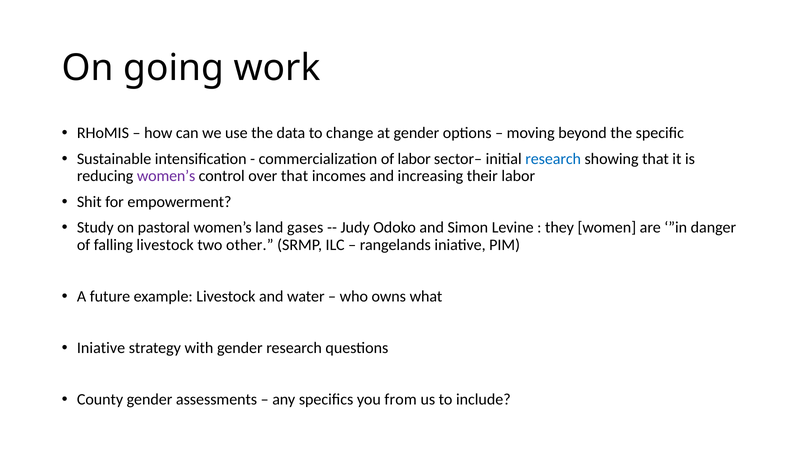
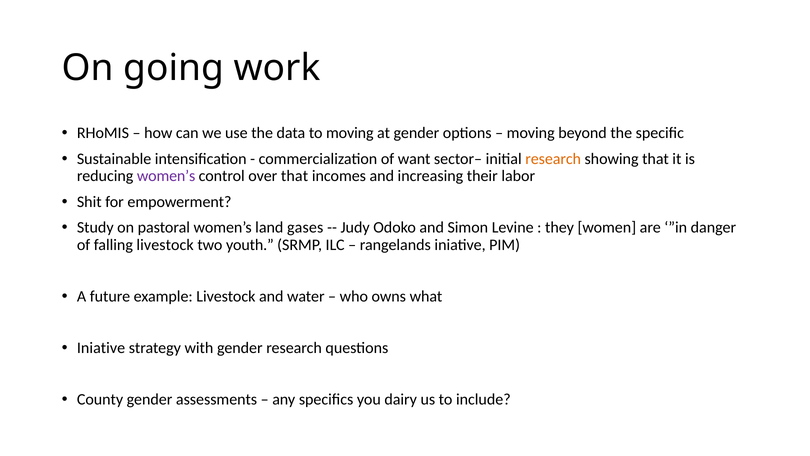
to change: change -> moving
of labor: labor -> want
research at (553, 159) colour: blue -> orange
other: other -> youth
from: from -> dairy
